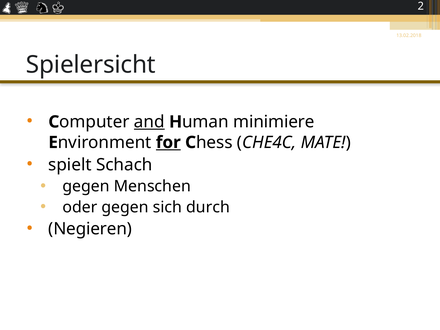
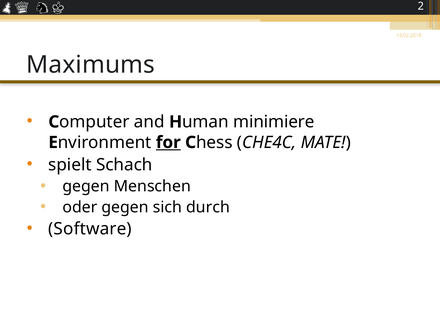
Spielersicht: Spielersicht -> Maximums
and underline: present -> none
Negieren: Negieren -> Software
